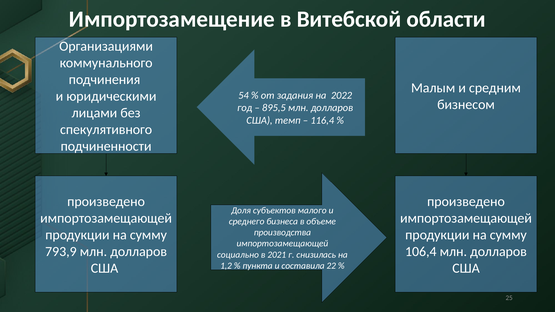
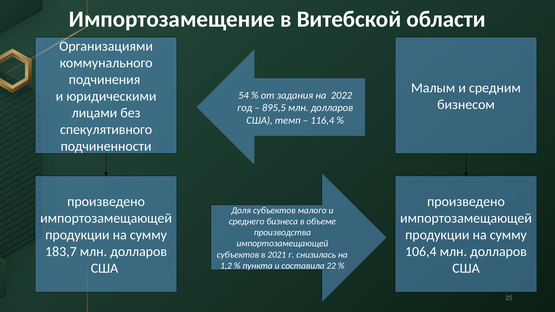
793,9: 793,9 -> 183,7
социально at (238, 255): социально -> субъектов
